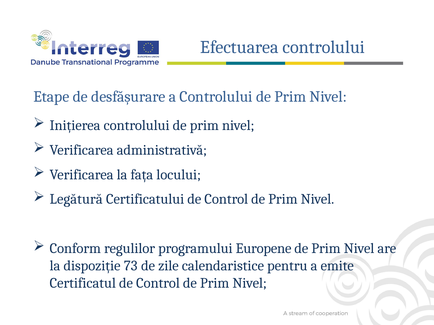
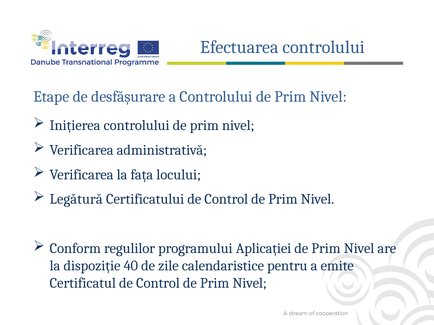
Europene: Europene -> Aplicației
73: 73 -> 40
